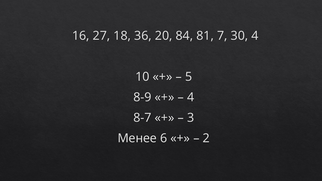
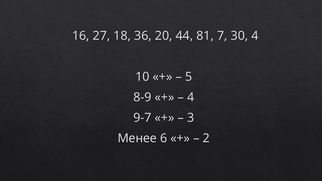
84: 84 -> 44
8-7: 8-7 -> 9-7
